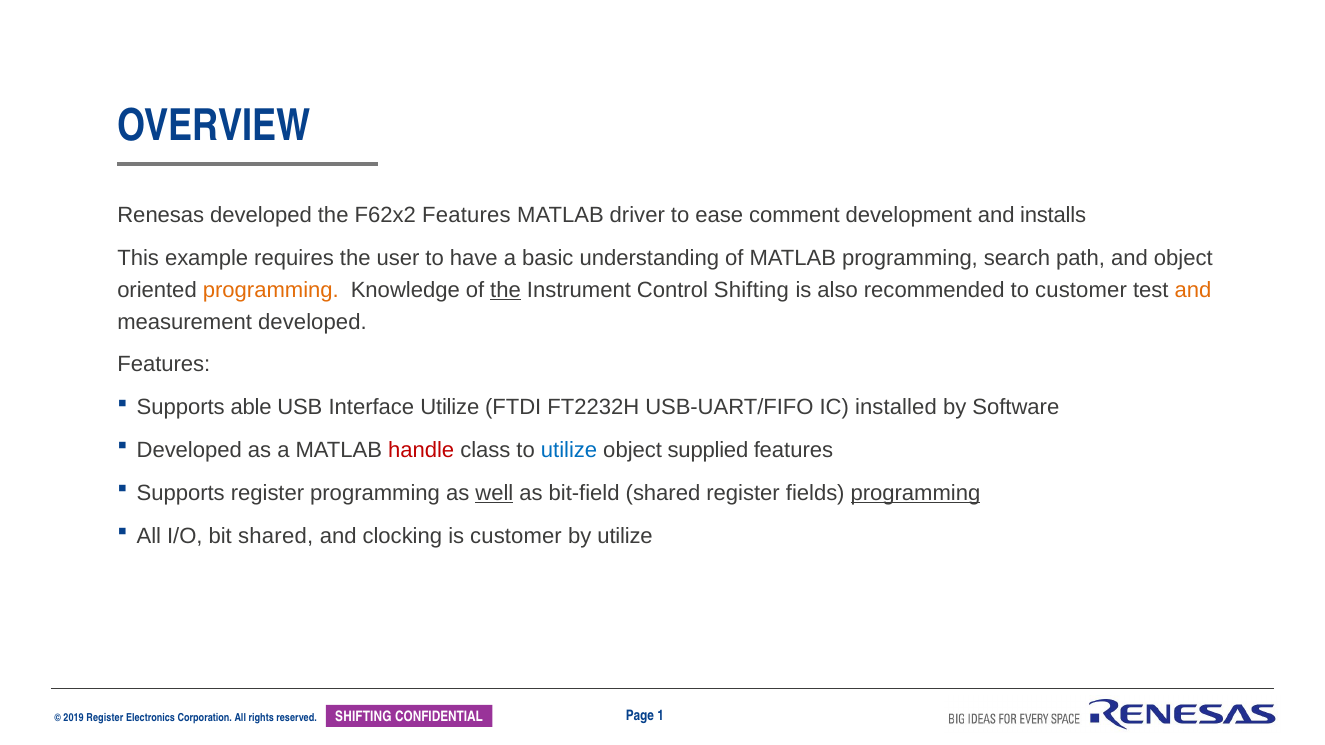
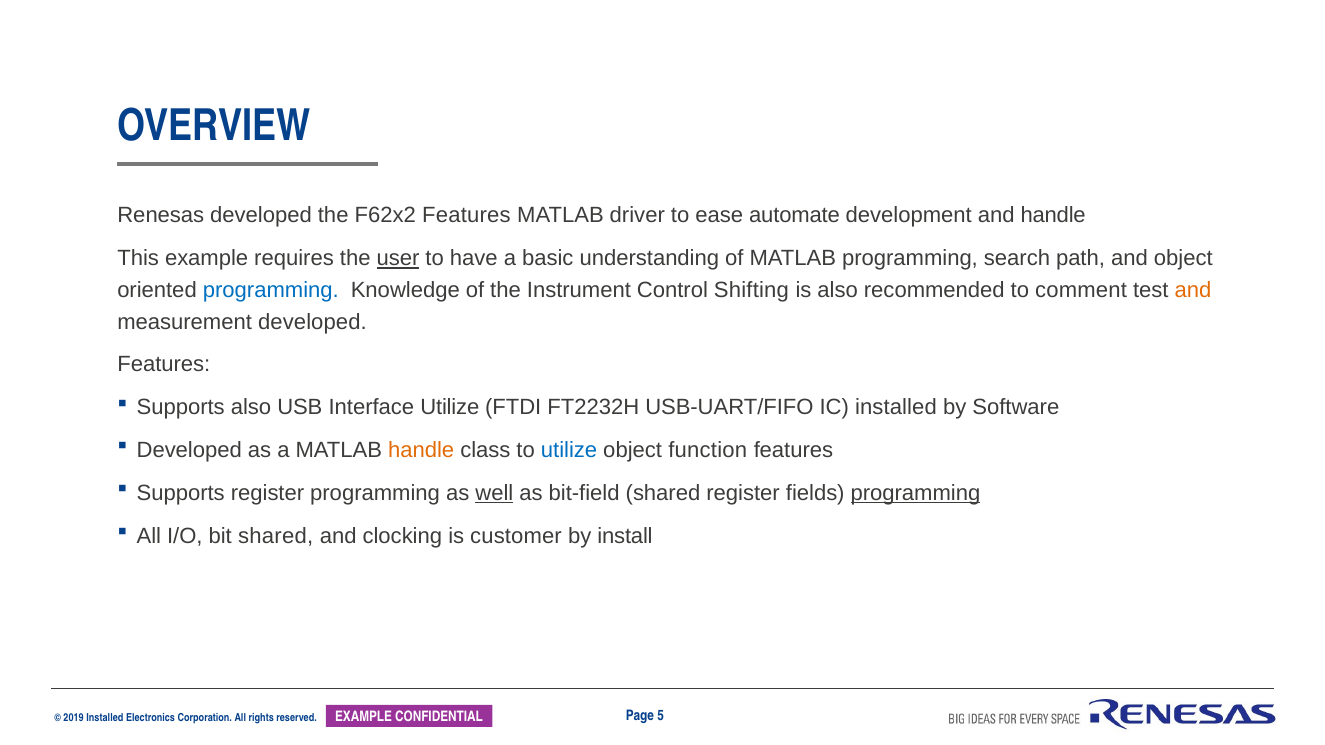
comment: comment -> automate
and installs: installs -> handle
user underline: none -> present
programming at (271, 290) colour: orange -> blue
the at (506, 290) underline: present -> none
to customer: customer -> comment
Supports able: able -> also
handle at (421, 450) colour: red -> orange
supplied: supplied -> function
by utilize: utilize -> install
1: 1 -> 5
Register at (105, 719): Register -> Installed
SHIFTING at (363, 717): SHIFTING -> EXAMPLE
